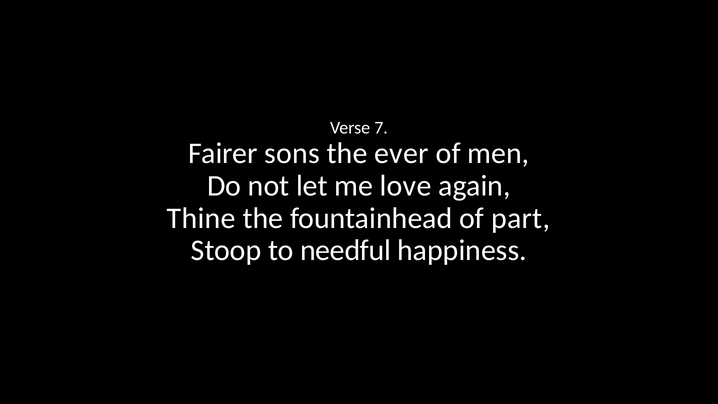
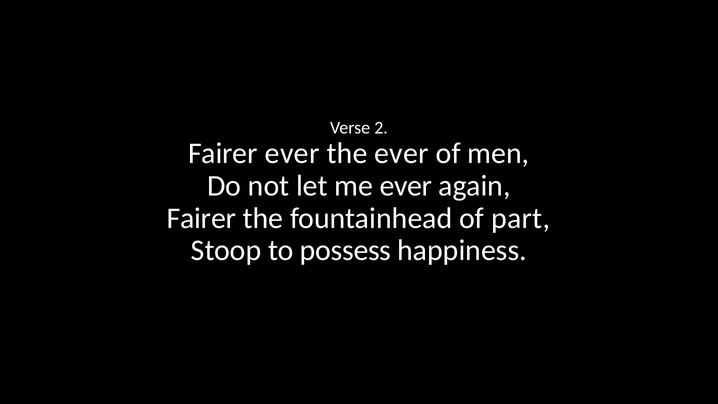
7: 7 -> 2
Fairer sons: sons -> ever
me love: love -> ever
Thine at (201, 218): Thine -> Fairer
needful: needful -> possess
